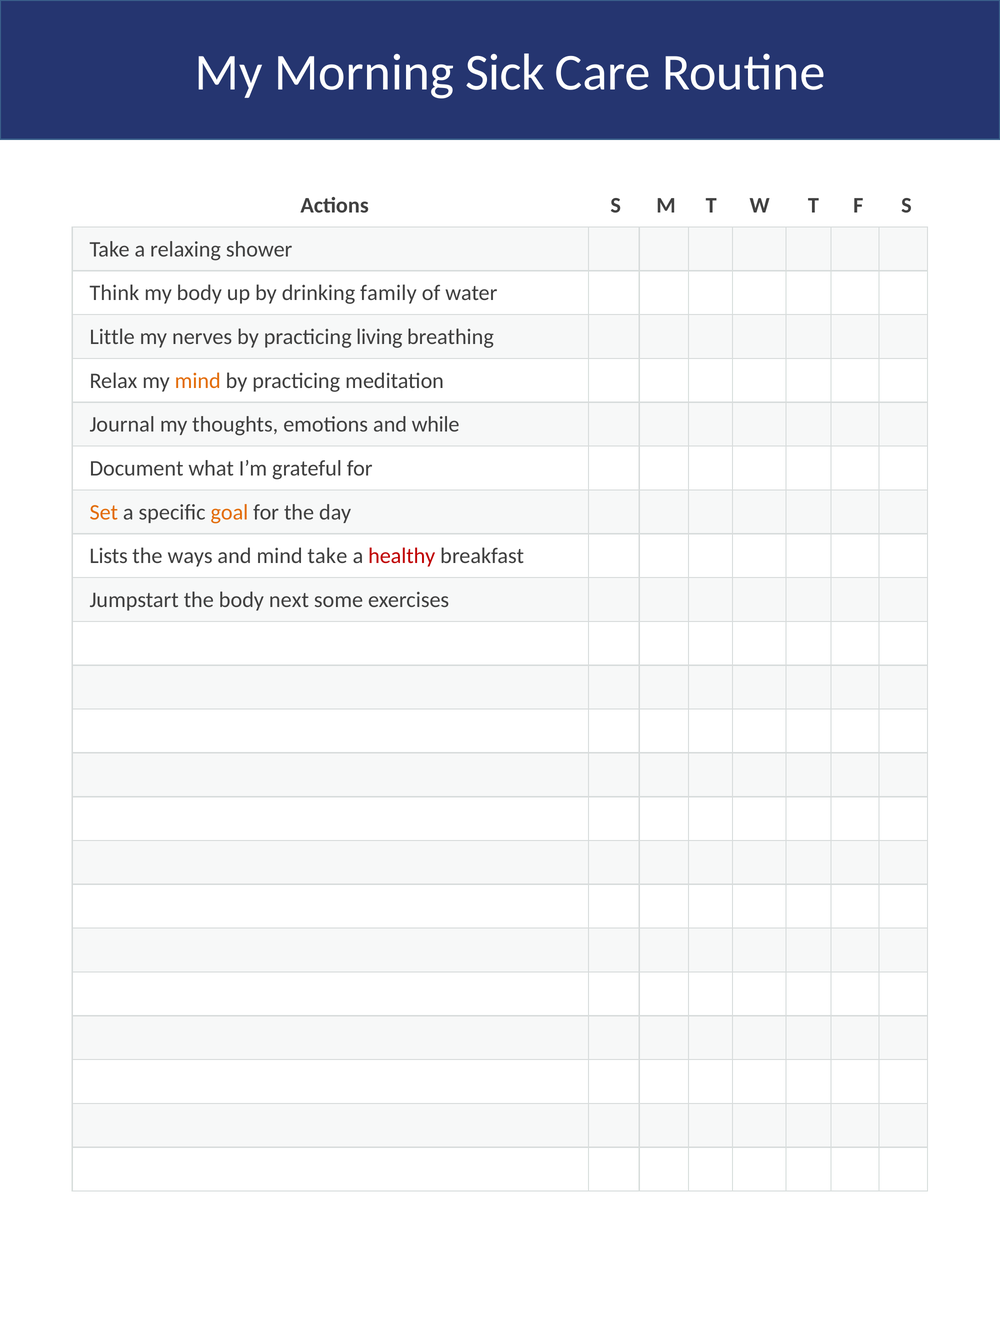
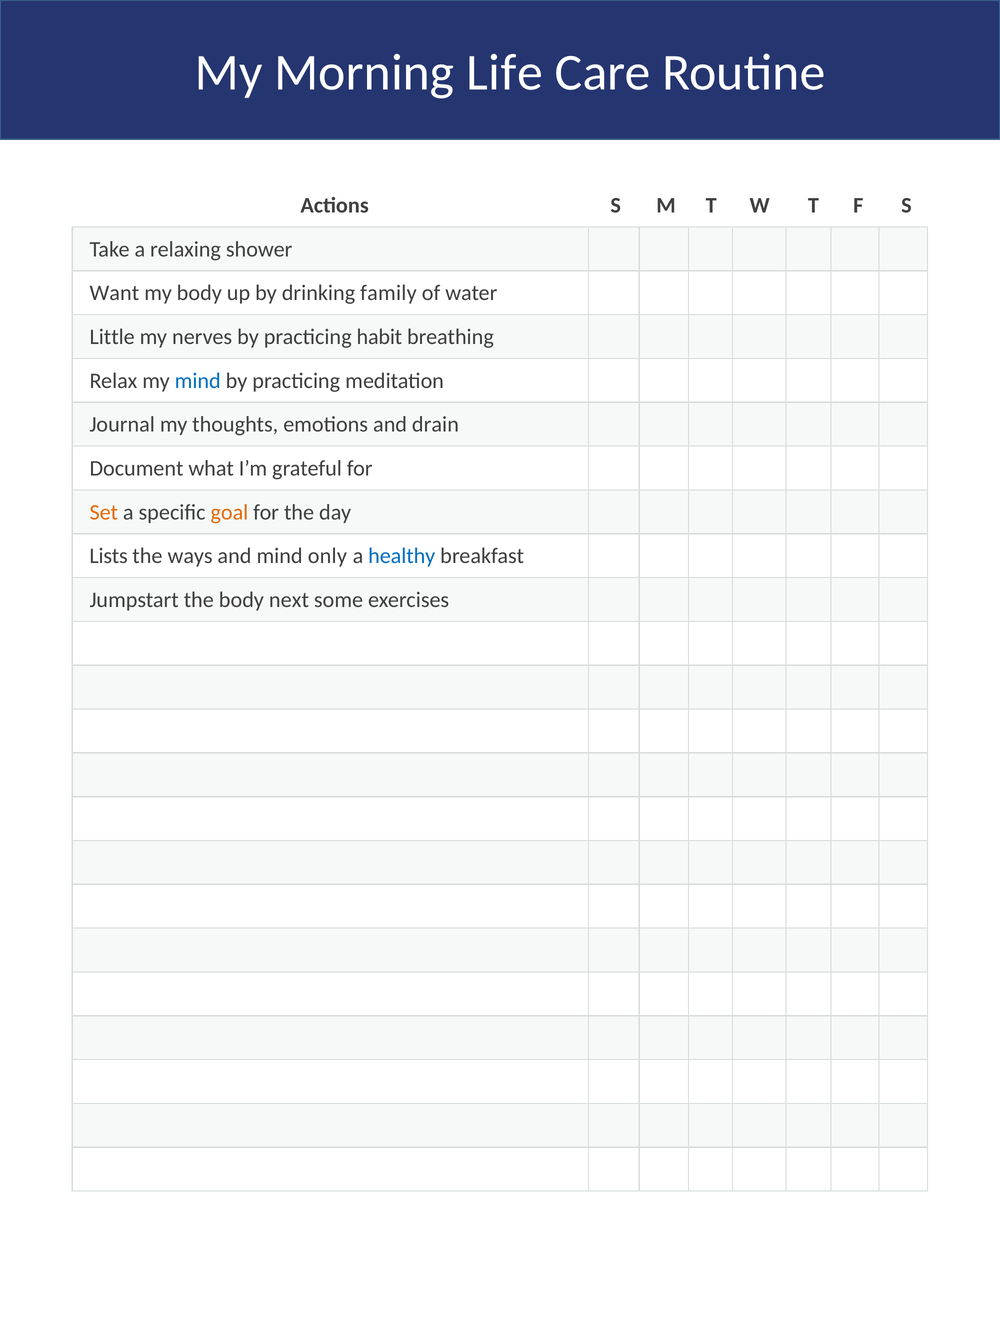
Sick: Sick -> Life
Think: Think -> Want
living: living -> habit
mind at (198, 381) colour: orange -> blue
while: while -> drain
mind take: take -> only
healthy colour: red -> blue
